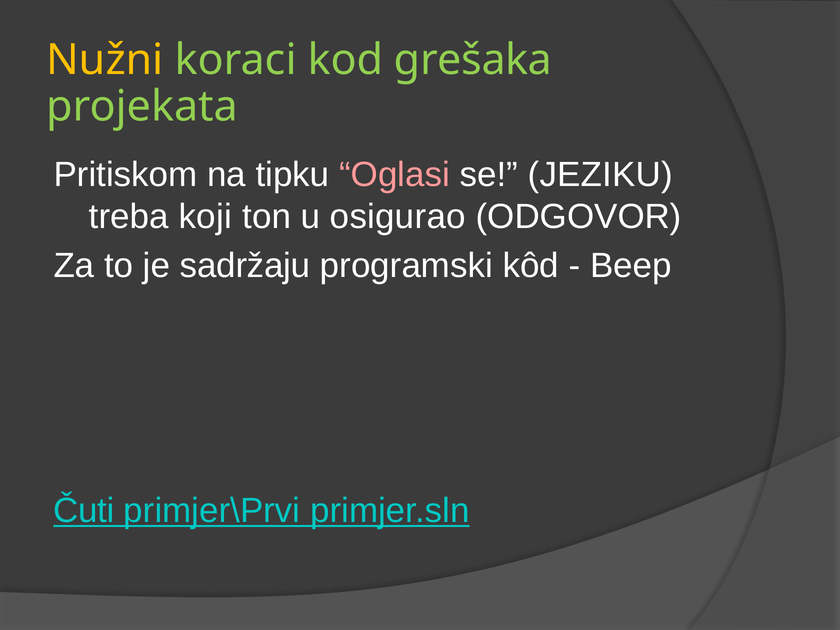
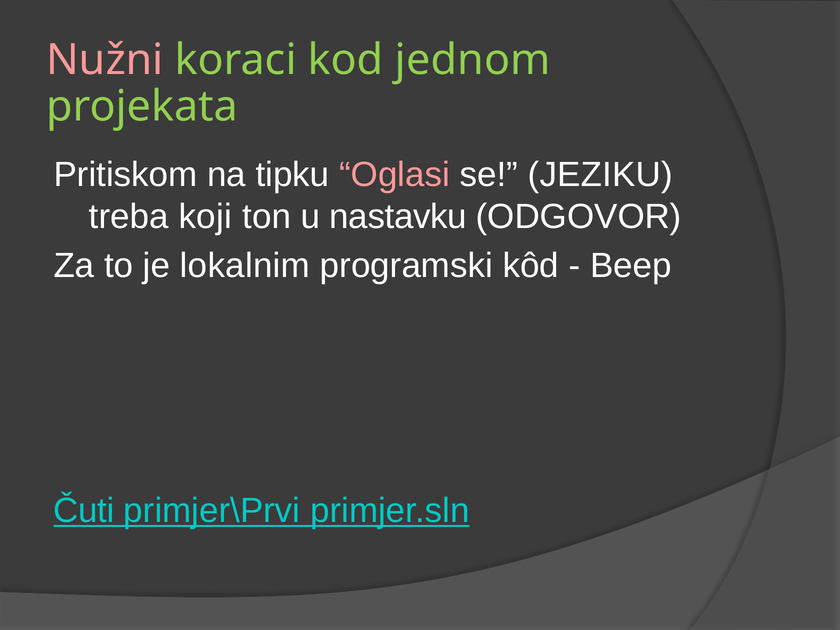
Nužni colour: yellow -> pink
grešaka: grešaka -> jednom
osigurao: osigurao -> nastavku
sadržaju: sadržaju -> lokalnim
